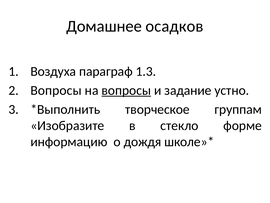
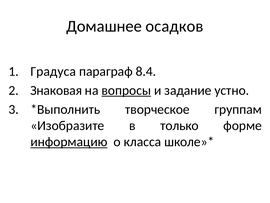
Воздуха: Воздуха -> Градуса
1.3: 1.3 -> 8.4
Вопросы at (56, 90): Вопросы -> Знаковая
стекло: стекло -> только
информацию underline: none -> present
дождя: дождя -> класса
